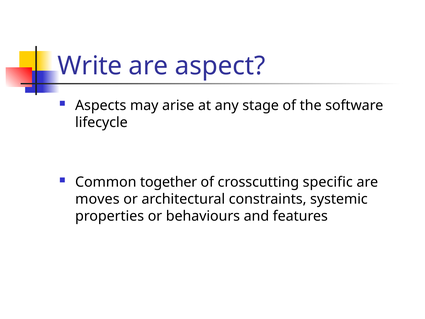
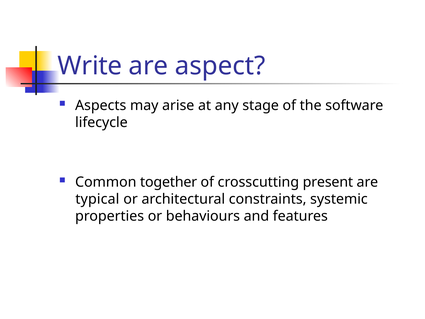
specific: specific -> present
moves: moves -> typical
